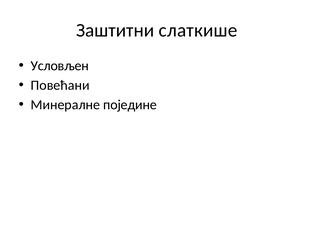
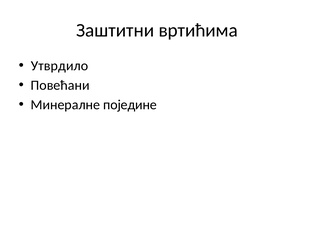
слаткише: слаткише -> вртићима
Условљен: Условљен -> Утврдило
